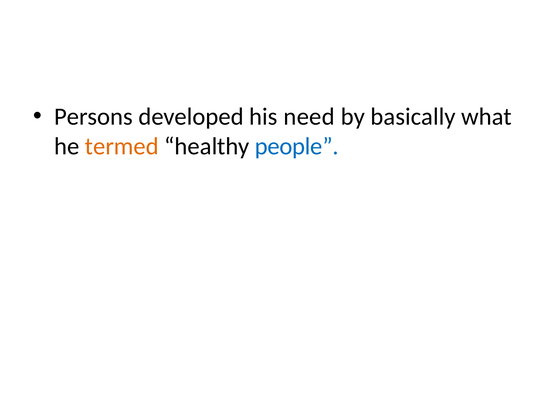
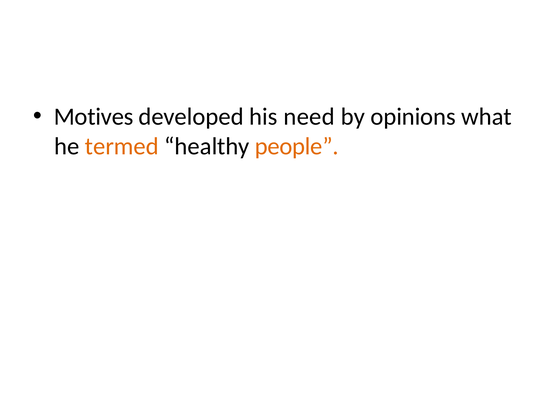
Persons: Persons -> Motives
basically: basically -> opinions
people colour: blue -> orange
